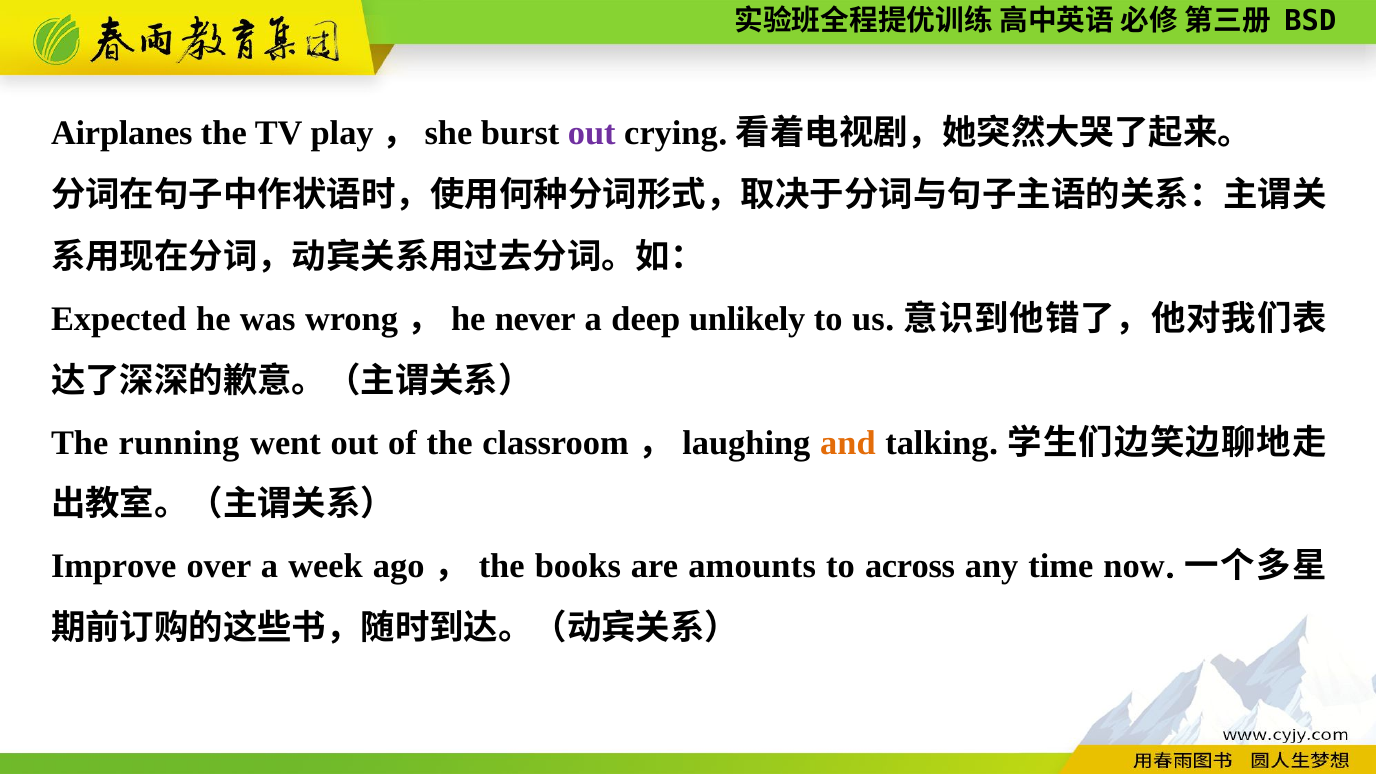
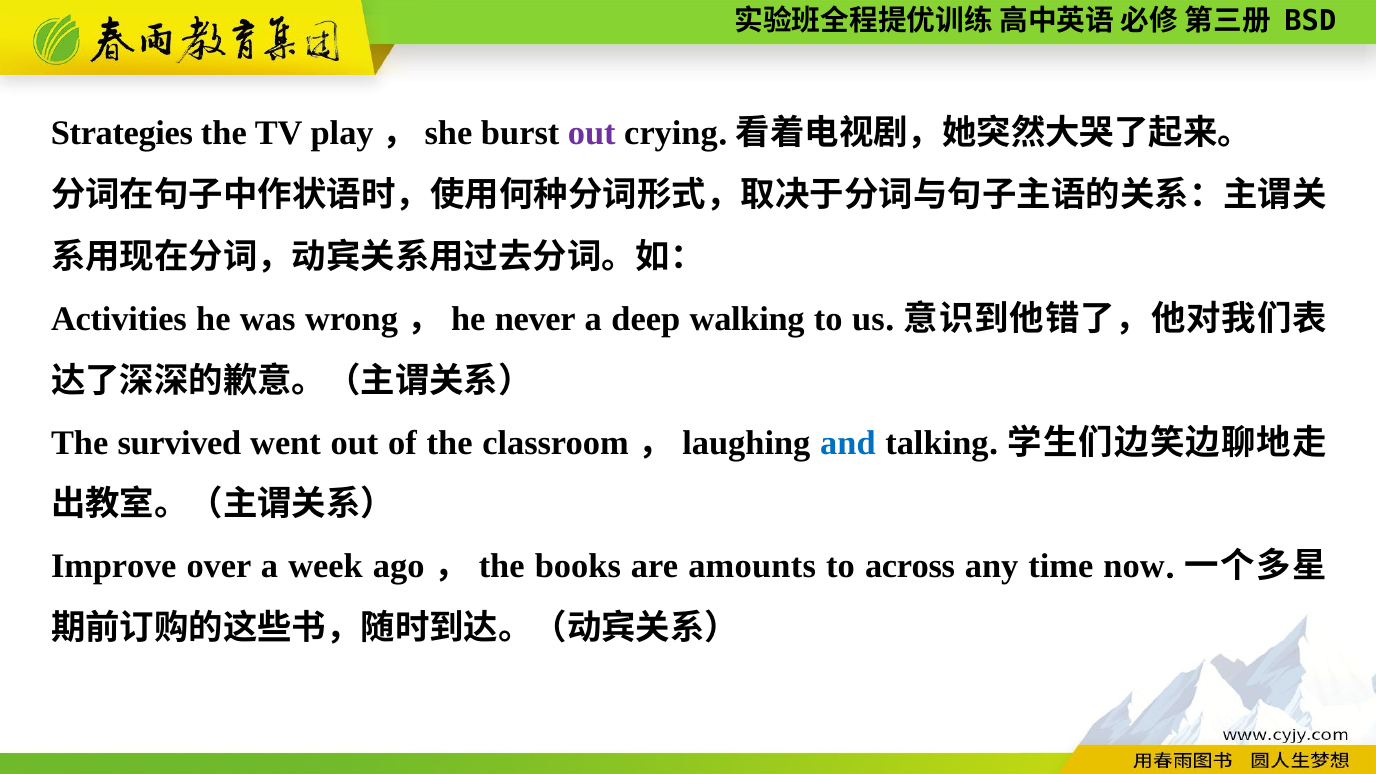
Airplanes: Airplanes -> Strategies
Expected: Expected -> Activities
unlikely: unlikely -> walking
running: running -> survived
and colour: orange -> blue
